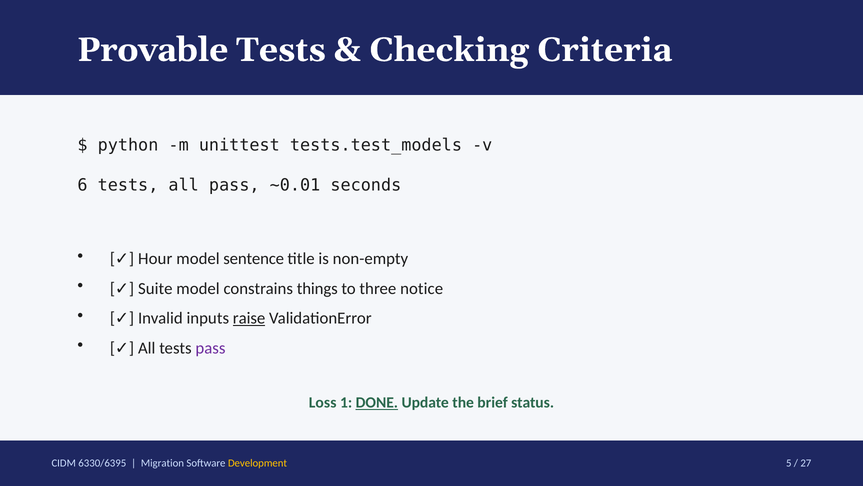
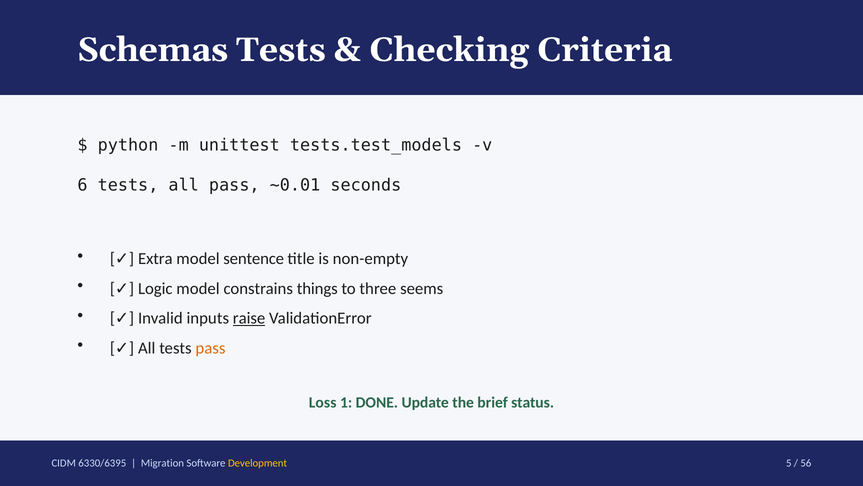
Provable: Provable -> Schemas
Hour: Hour -> Extra
Suite: Suite -> Logic
notice: notice -> seems
pass at (210, 348) colour: purple -> orange
DONE underline: present -> none
27: 27 -> 56
